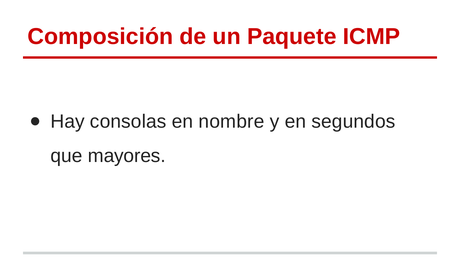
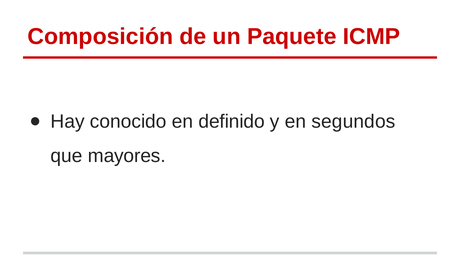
consolas: consolas -> conocido
nombre: nombre -> definido
